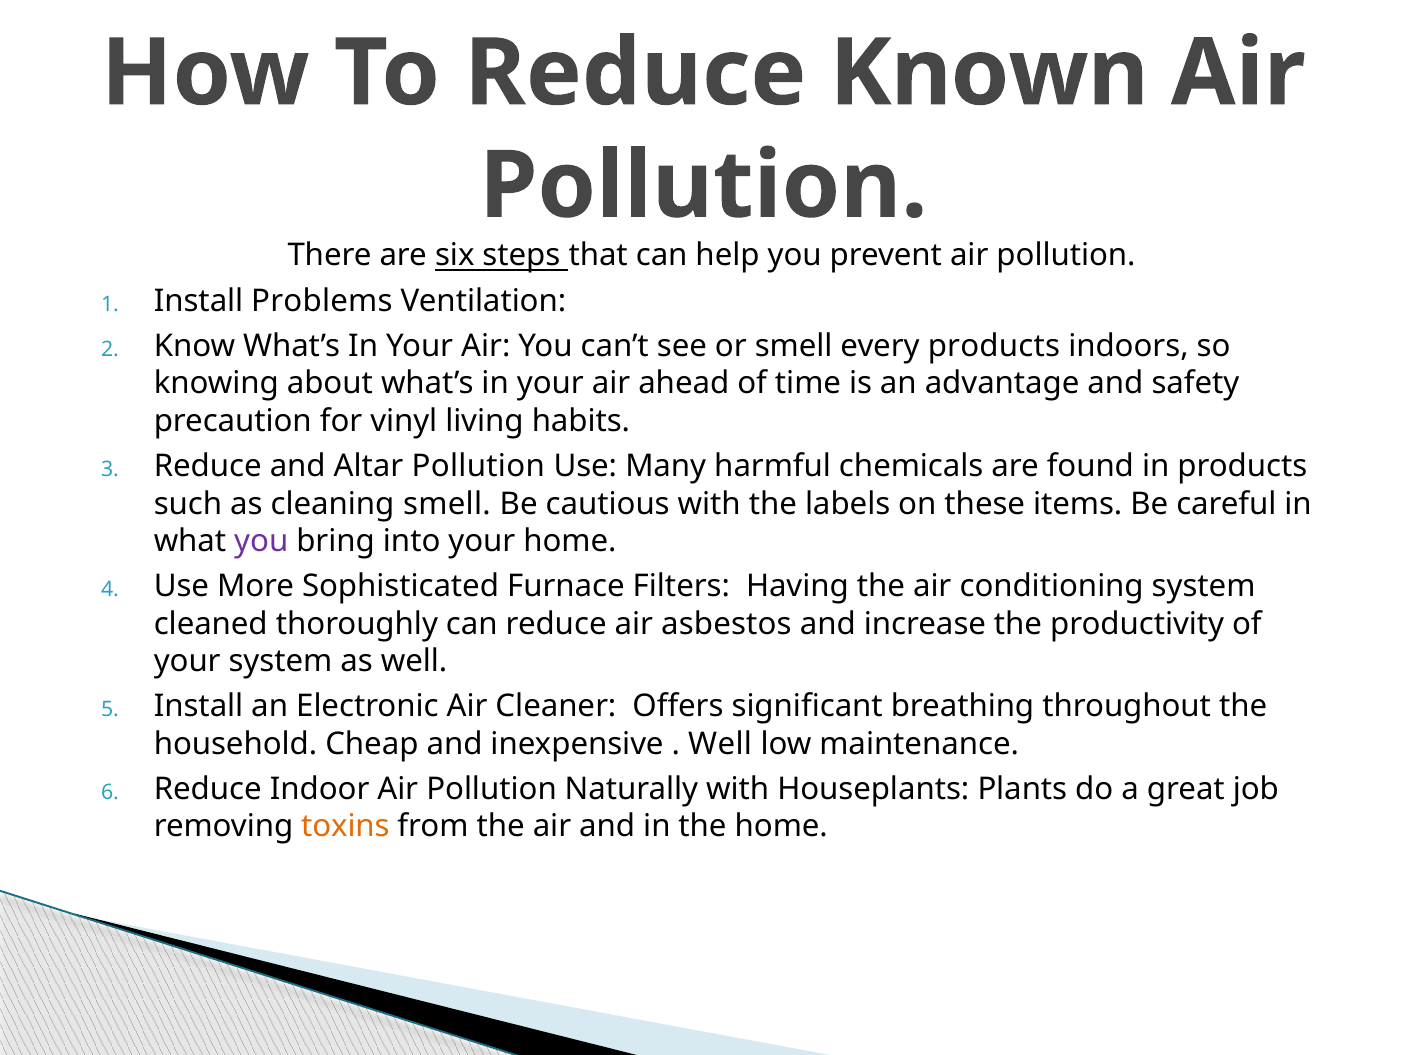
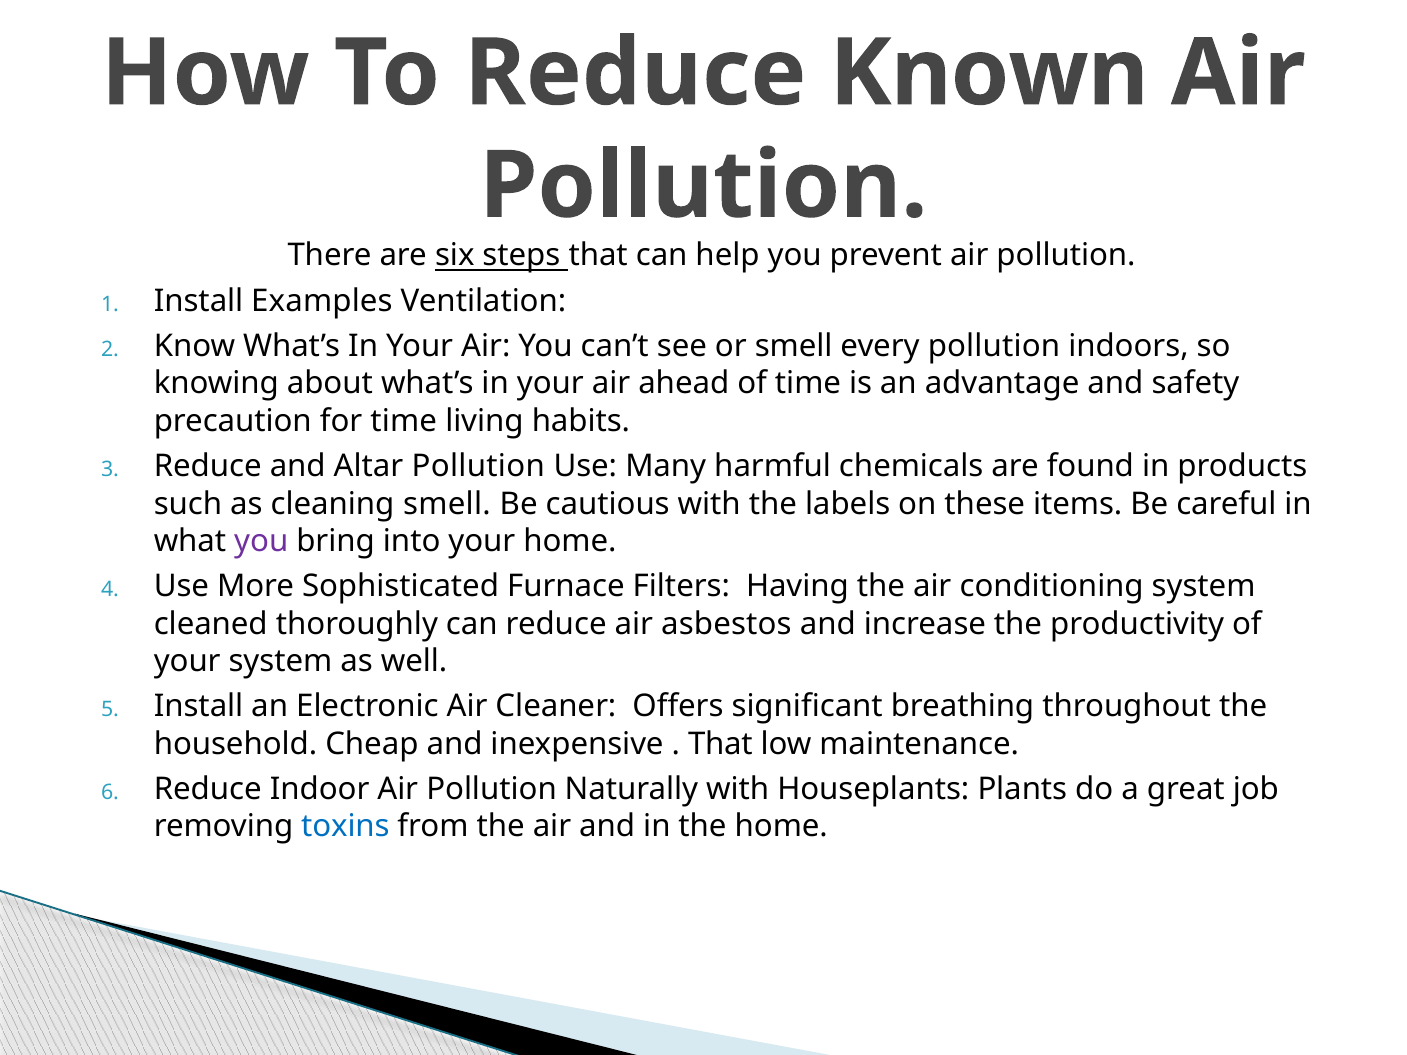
Problems: Problems -> Examples
every products: products -> pollution
for vinyl: vinyl -> time
Well at (720, 744): Well -> That
toxins colour: orange -> blue
